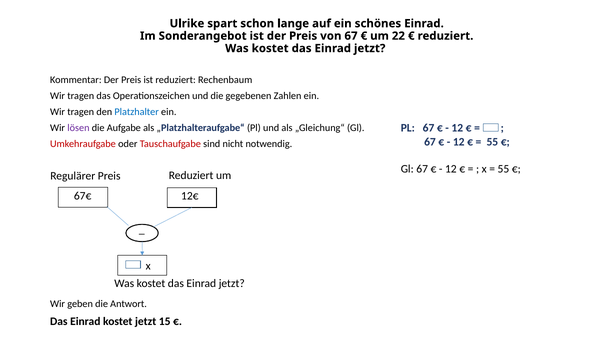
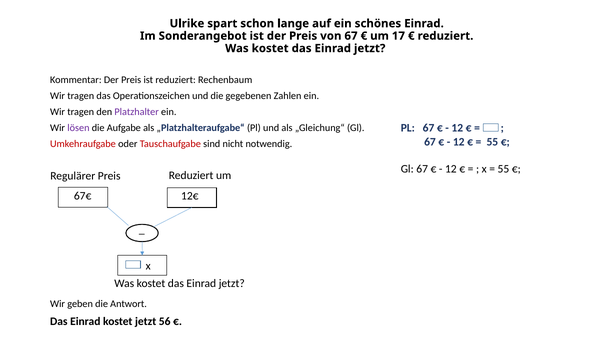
22: 22 -> 17
Platzhalter colour: blue -> purple
15: 15 -> 56
